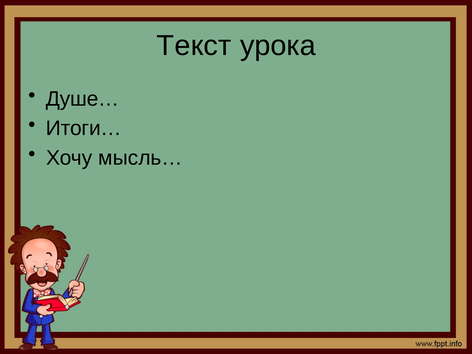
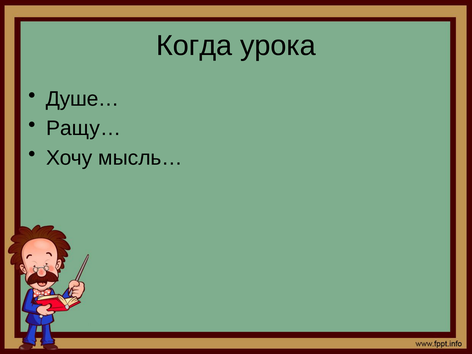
Текст: Текст -> Когда
Итоги…: Итоги… -> Ращу…
